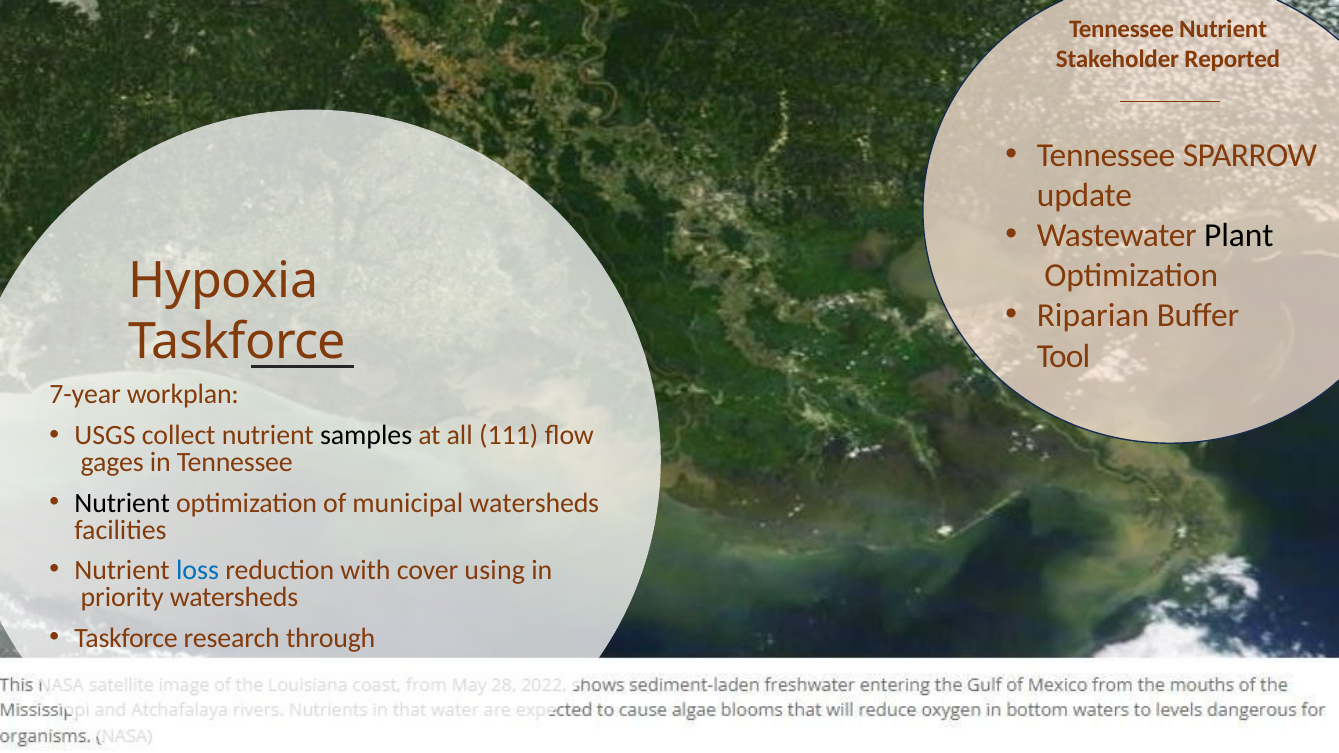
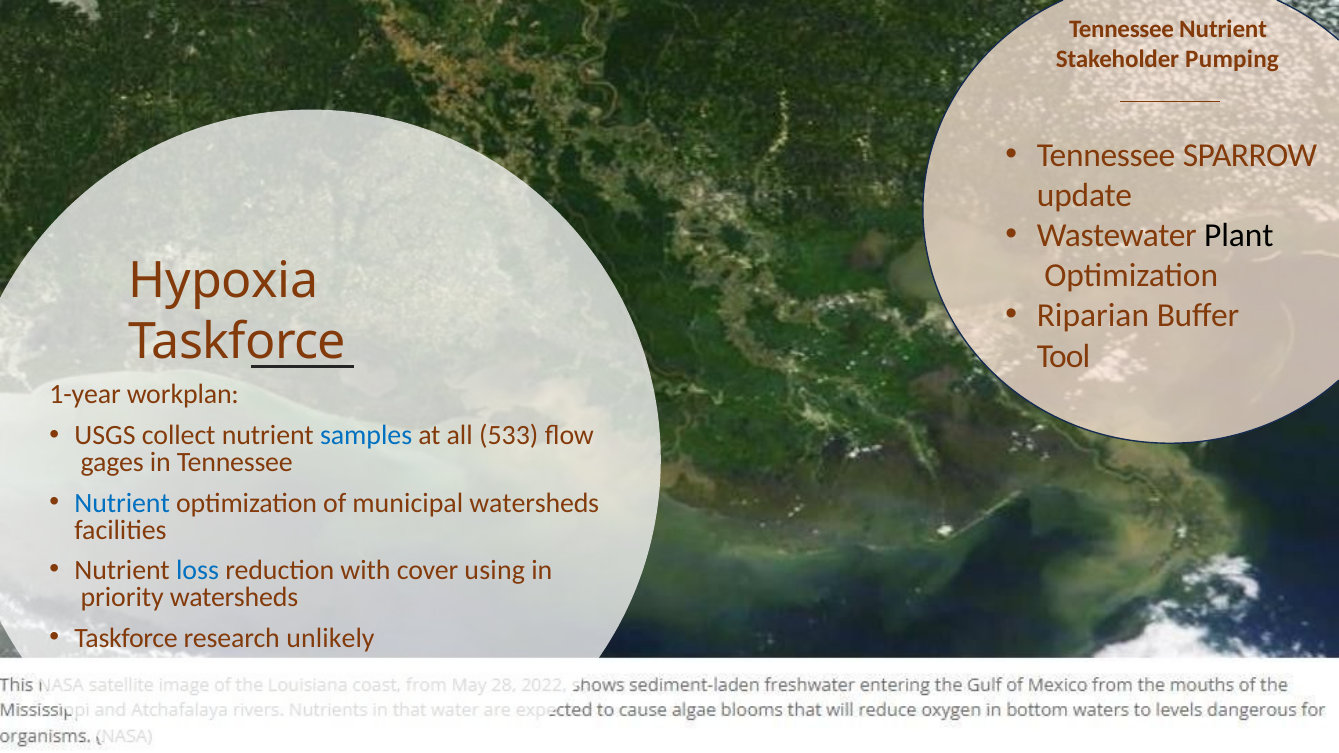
Reported: Reported -> Pumping
7-year: 7-year -> 1-year
samples colour: black -> blue
111: 111 -> 533
Nutrient at (122, 503) colour: black -> blue
through: through -> unlikely
